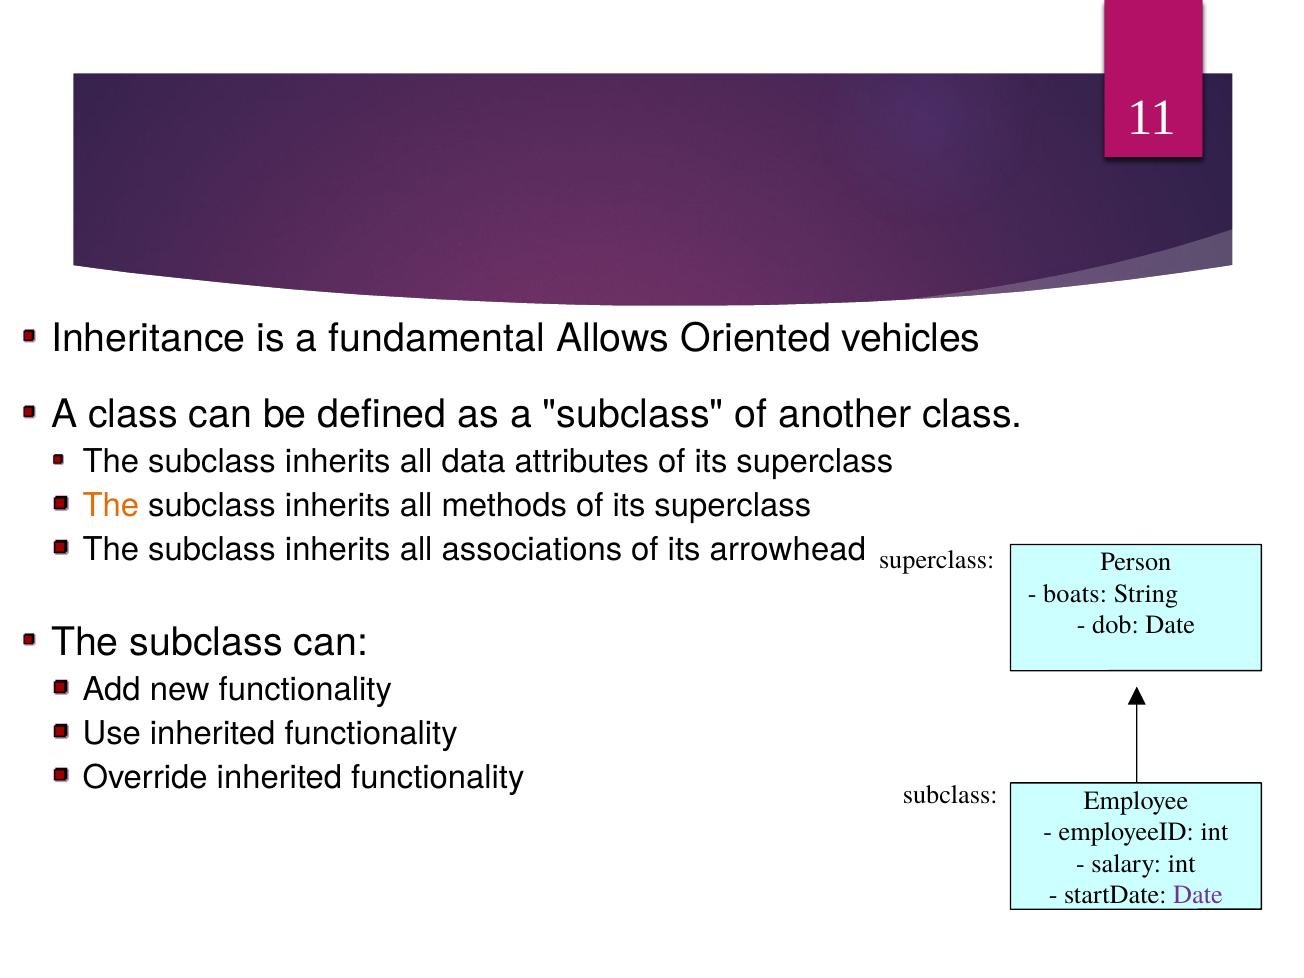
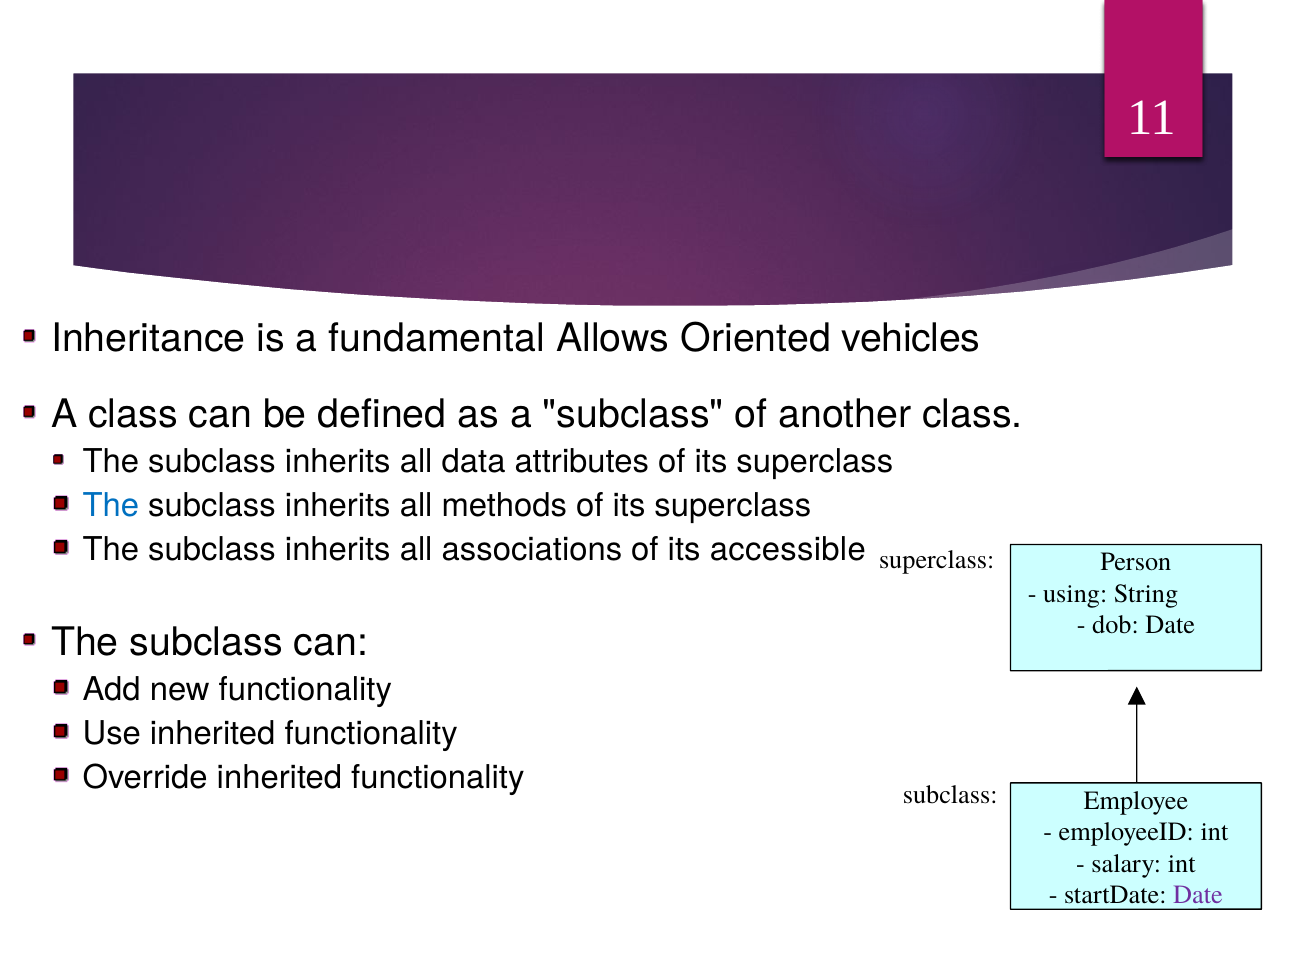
The at (111, 506) colour: orange -> blue
arrowhead: arrowhead -> accessible
boats: boats -> using
